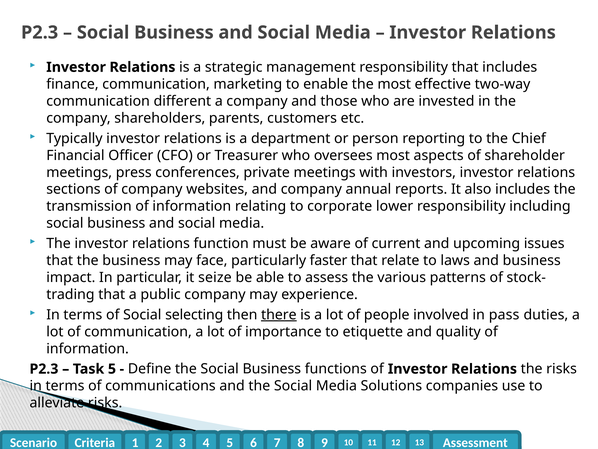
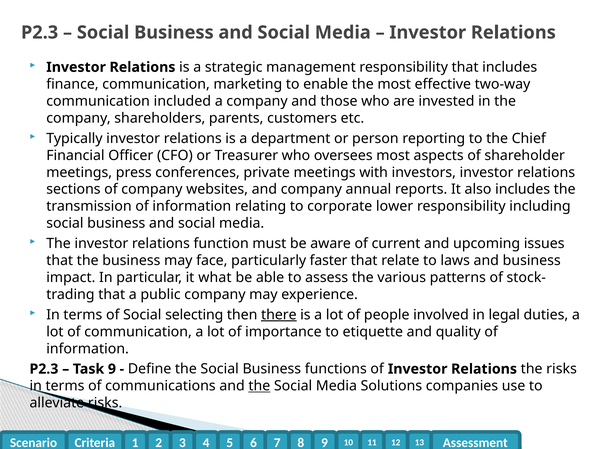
different: different -> included
seize: seize -> what
pass: pass -> legal
Task 5: 5 -> 9
the at (259, 386) underline: none -> present
